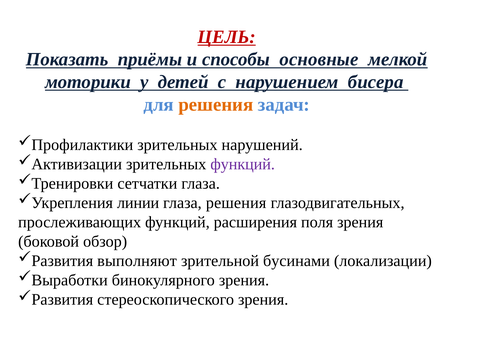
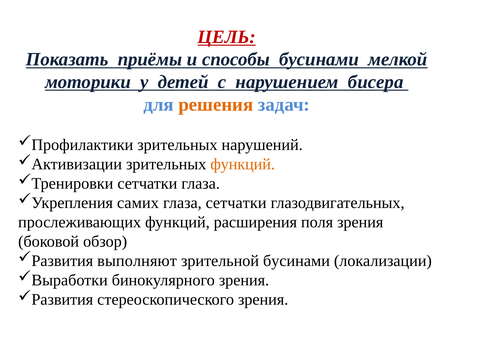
способы основные: основные -> бусинами
функций at (243, 164) colour: purple -> orange
линии: линии -> самих
глаза решения: решения -> сетчатки
